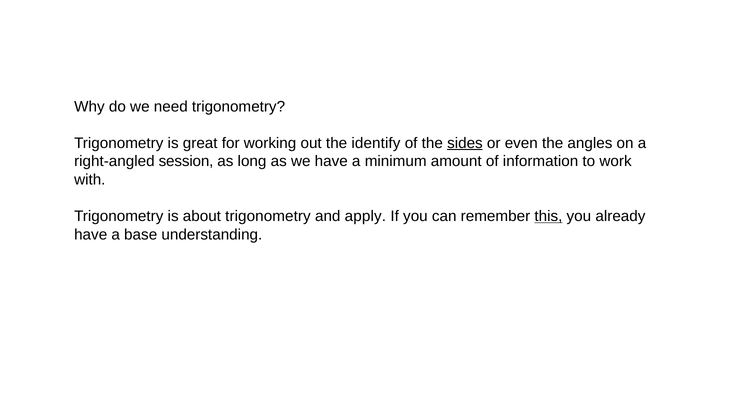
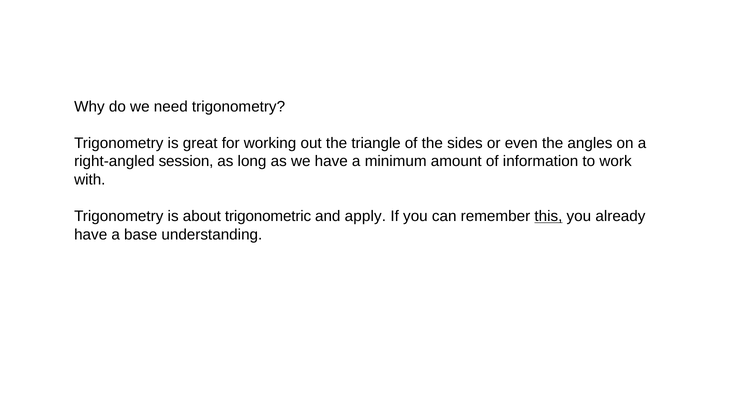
identify: identify -> triangle
sides underline: present -> none
about trigonometry: trigonometry -> trigonometric
